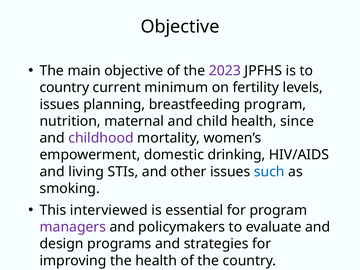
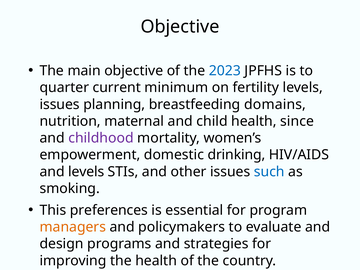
2023 colour: purple -> blue
country at (64, 88): country -> quarter
breastfeeding program: program -> domains
and living: living -> levels
interviewed: interviewed -> preferences
managers colour: purple -> orange
